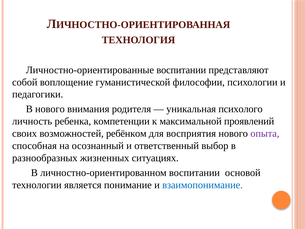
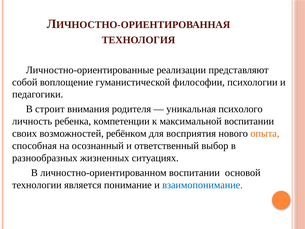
Личностно-ориентированные воспитании: воспитании -> реализации
В нового: нового -> строит
максимальной проявлений: проявлений -> воспитании
опыта colour: purple -> orange
